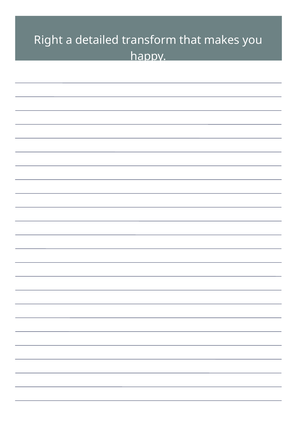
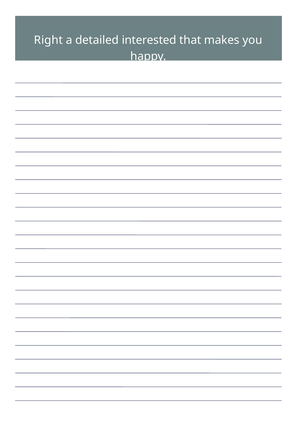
transform: transform -> interested
